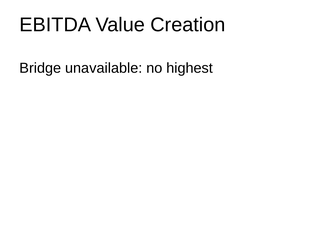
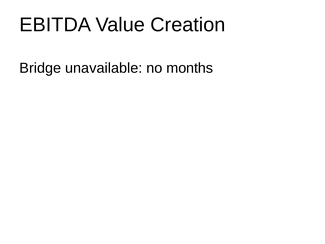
highest: highest -> months
